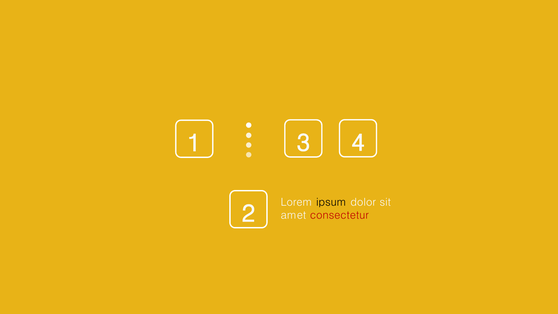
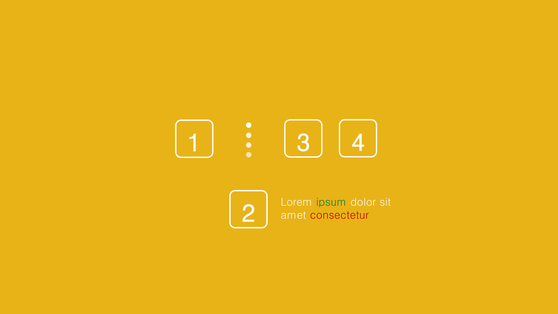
ipsum colour: black -> green
